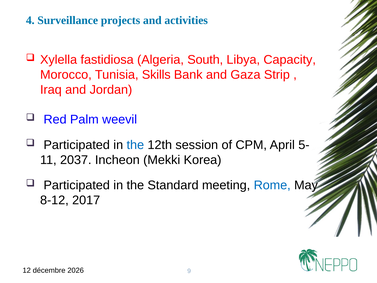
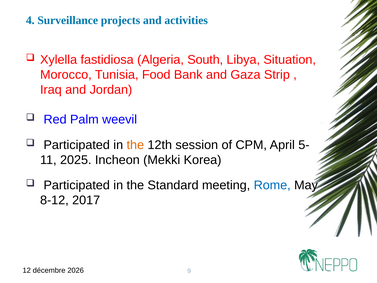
Capacity: Capacity -> Situation
Skills: Skills -> Food
the at (135, 145) colour: blue -> orange
2037: 2037 -> 2025
